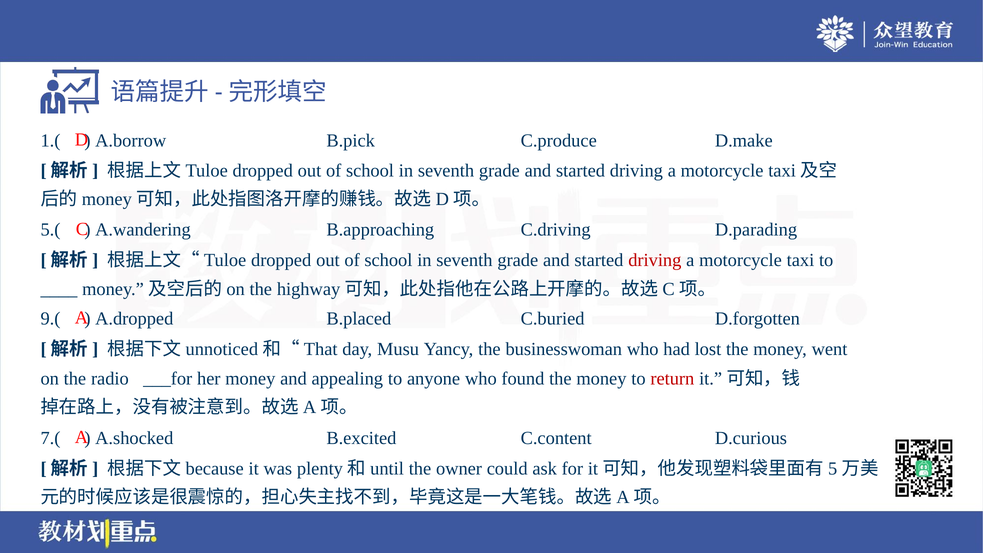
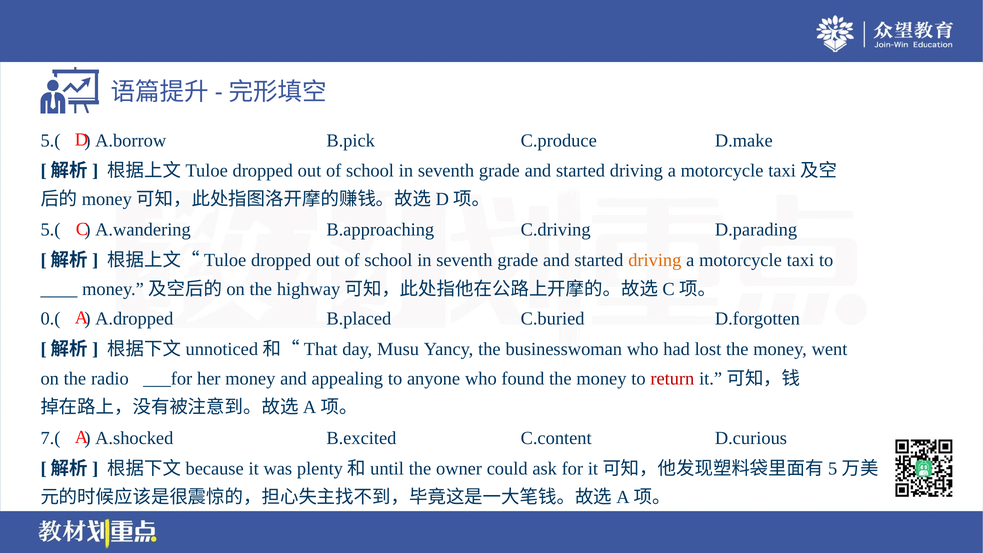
1.( at (50, 141): 1.( -> 5.(
driving at (655, 260) colour: red -> orange
9.(: 9.( -> 0.(
